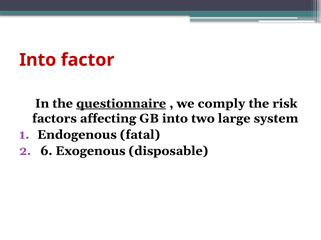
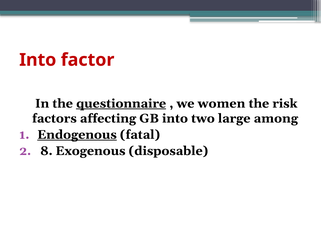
comply: comply -> women
system: system -> among
Endogenous underline: none -> present
6: 6 -> 8
